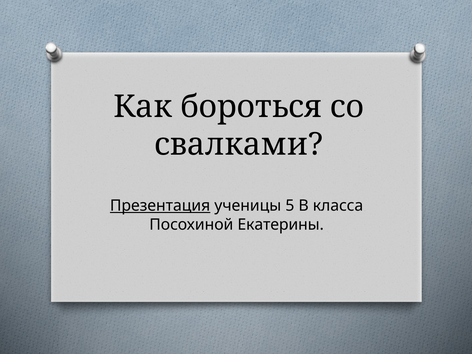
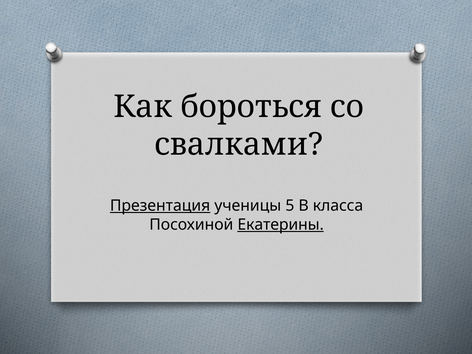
Екатерины underline: none -> present
